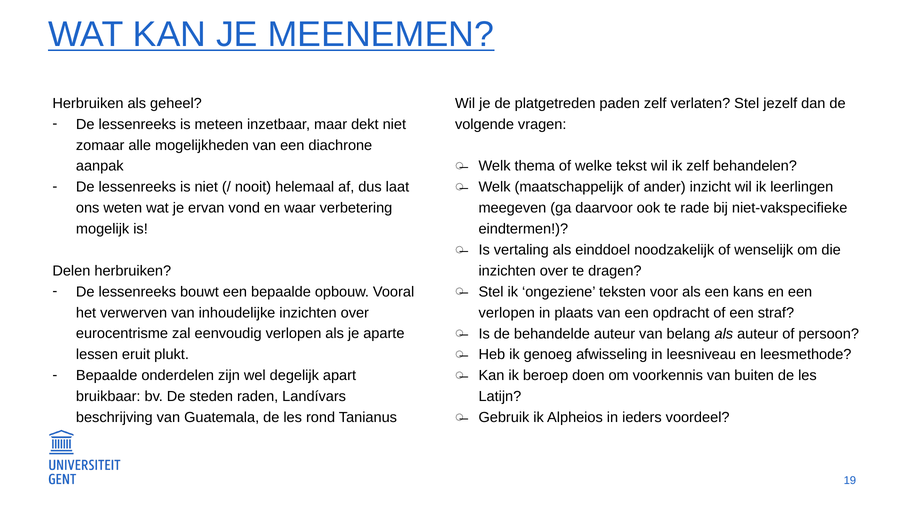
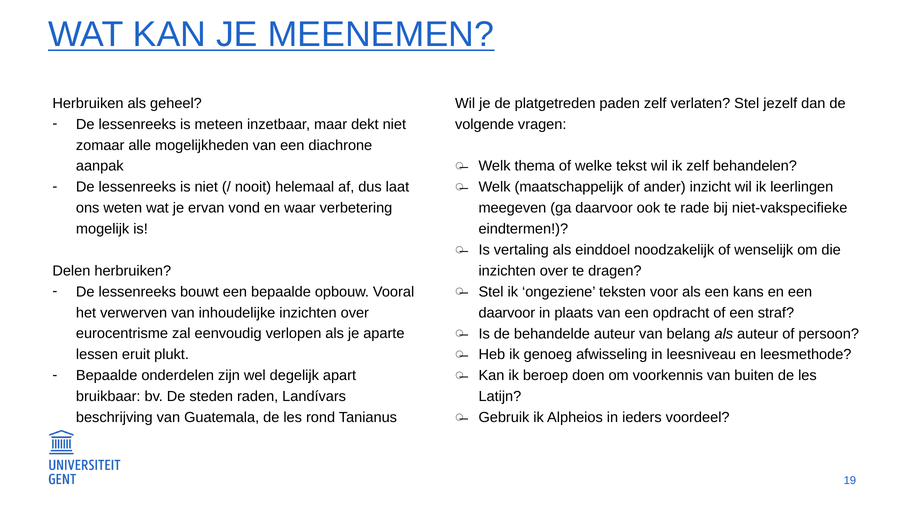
verlopen at (507, 313): verlopen -> daarvoor
